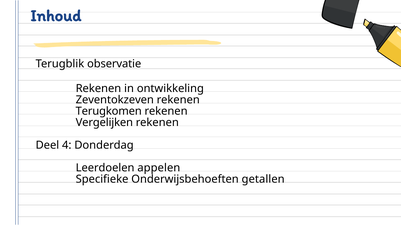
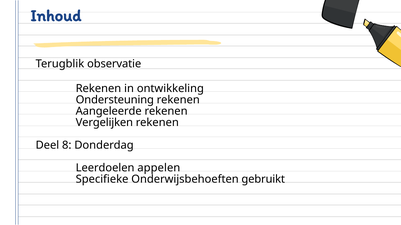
Zeventokzeven: Zeventokzeven -> Ondersteuning
Terugkomen: Terugkomen -> Aangeleerde
4: 4 -> 8
getallen: getallen -> gebruikt
